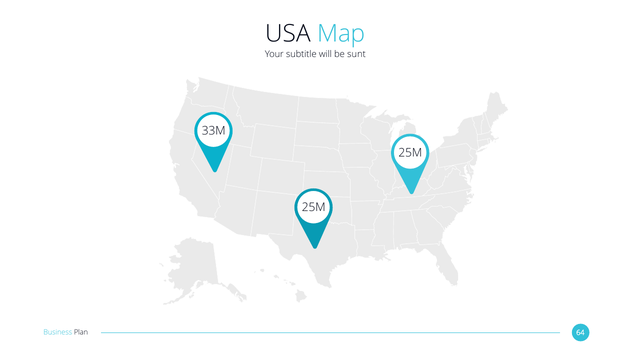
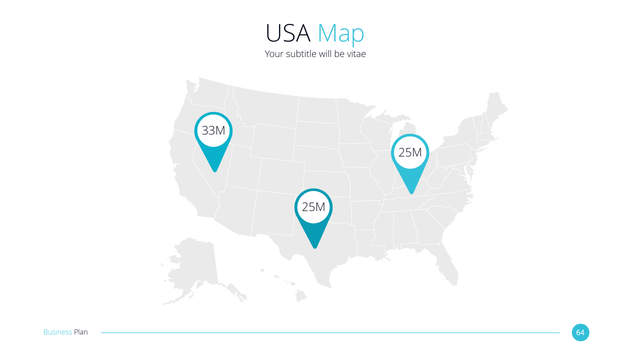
sunt: sunt -> vitae
